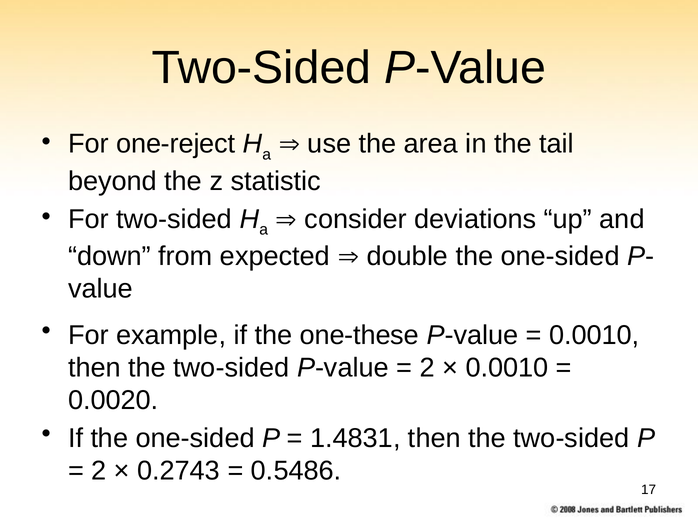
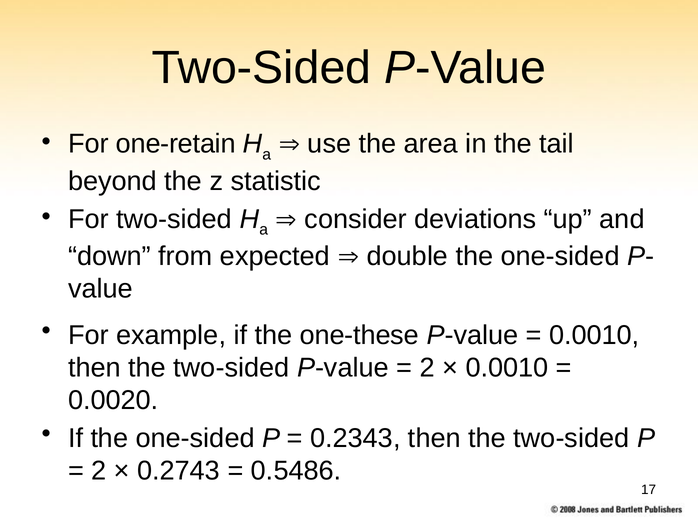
one-reject: one-reject -> one-retain
1.4831: 1.4831 -> 0.2343
